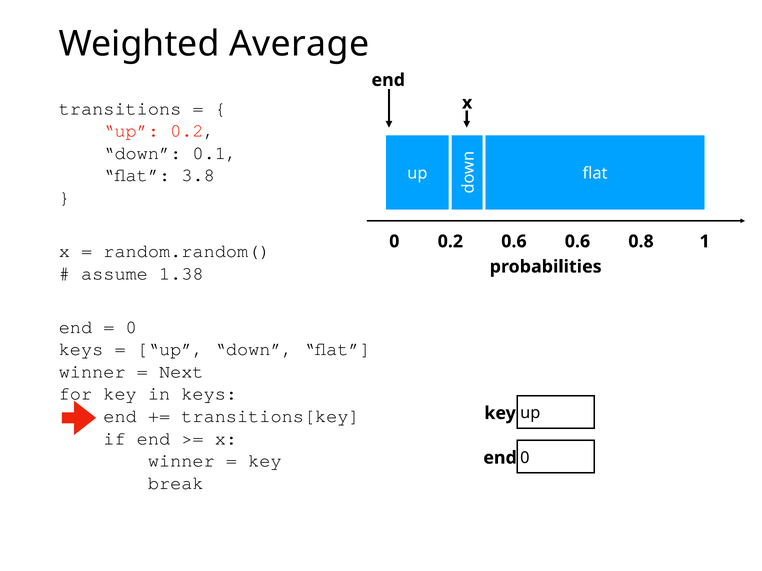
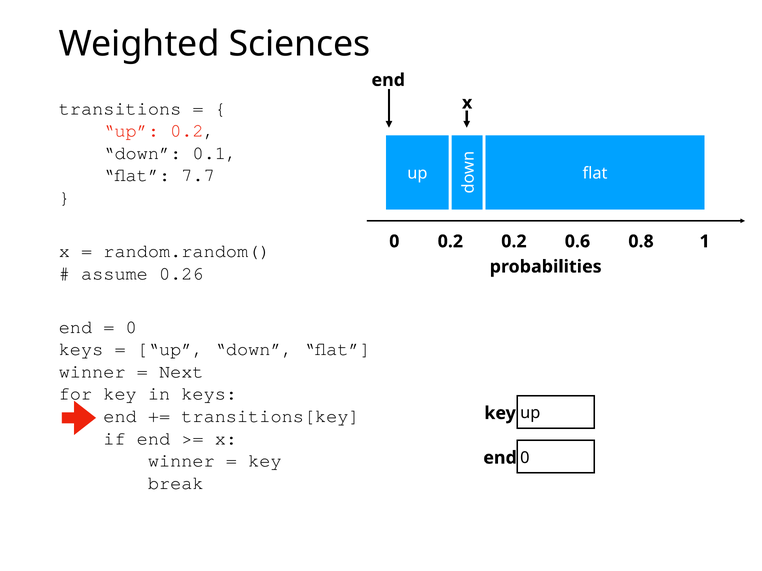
Average: Average -> Sciences
3.8: 3.8 -> 7.7
0.2 0.6: 0.6 -> 0.2
1.38: 1.38 -> 0.26
